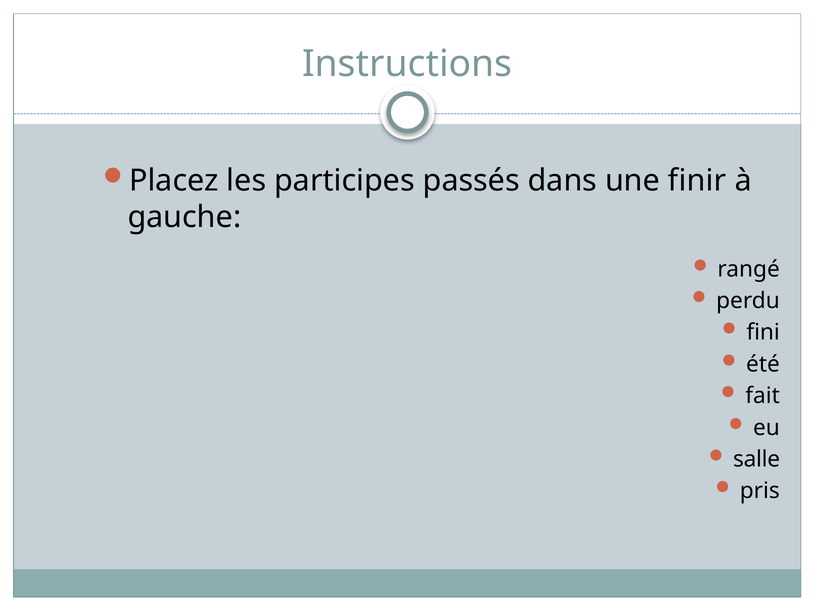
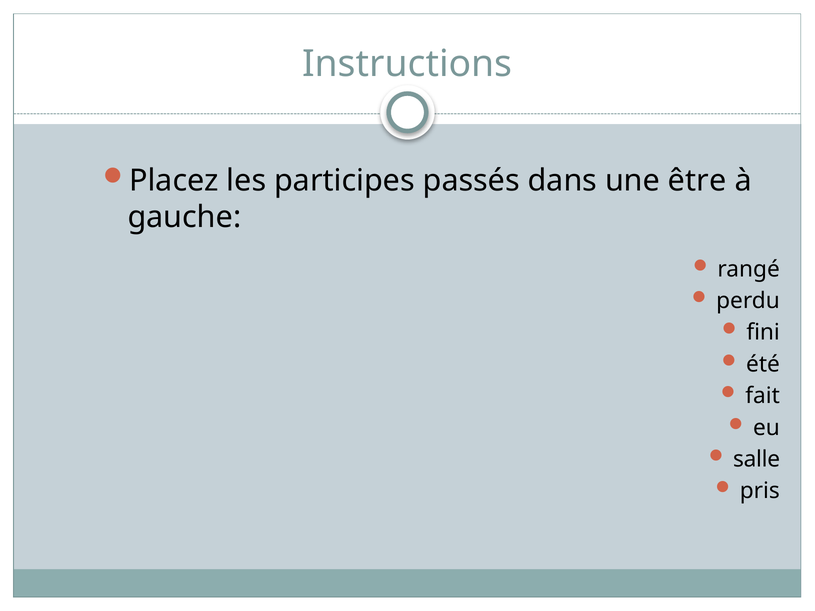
finir: finir -> être
